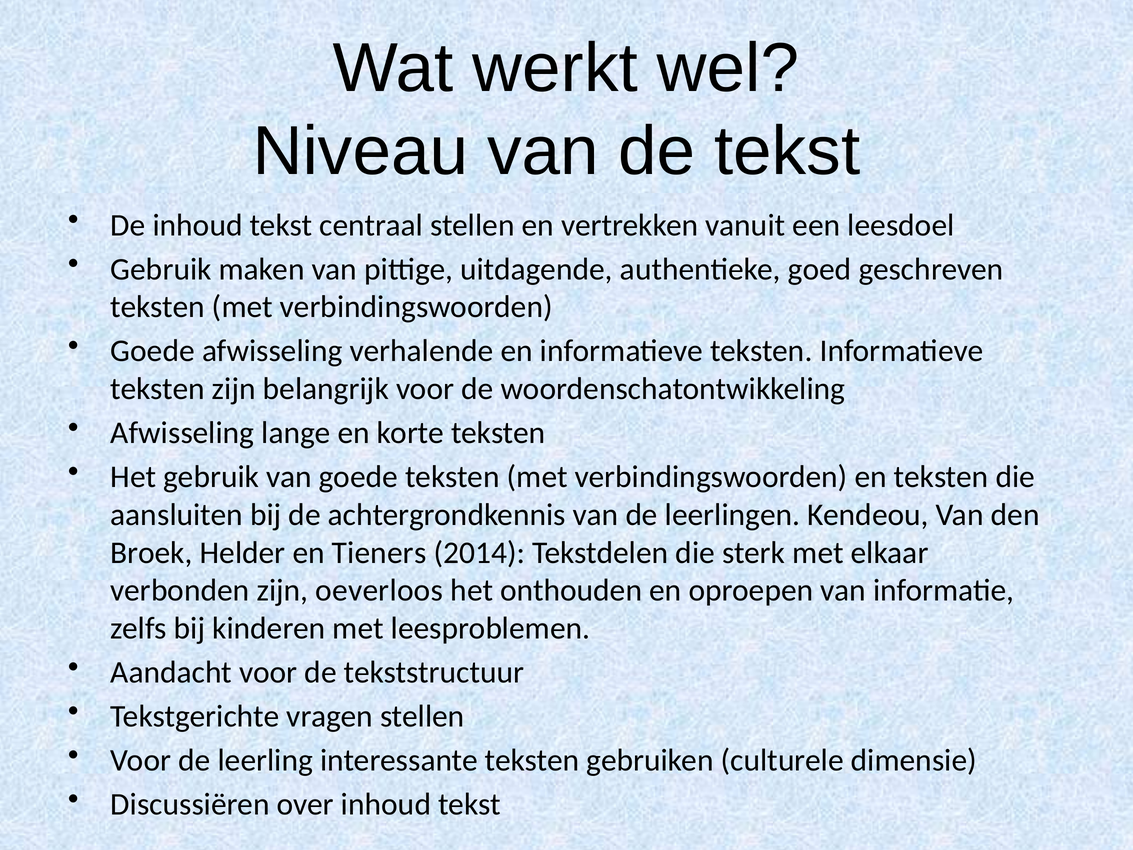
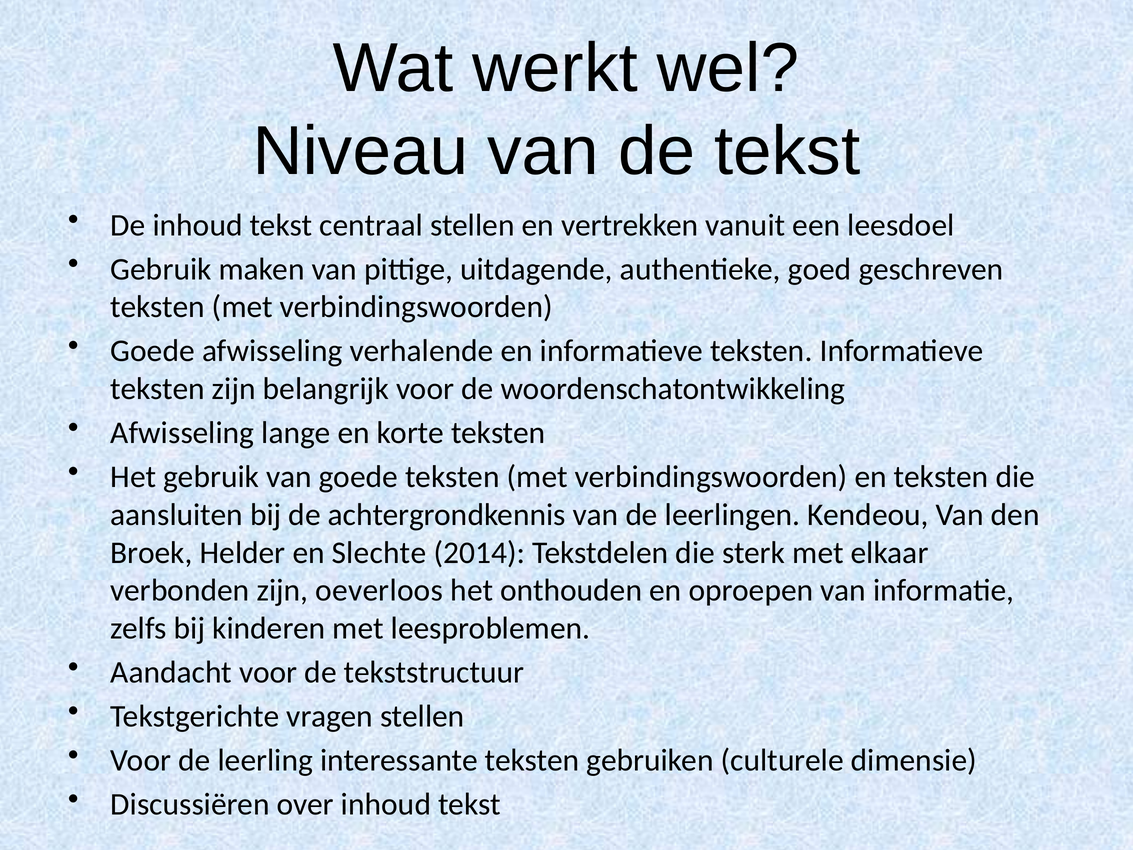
Tieners: Tieners -> Slechte
